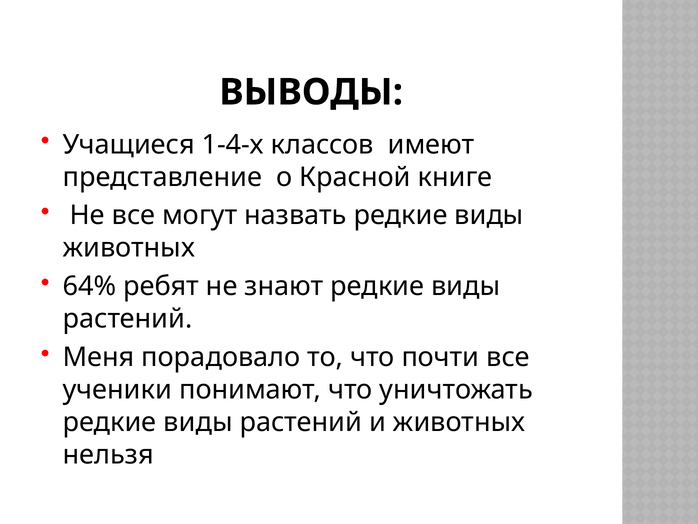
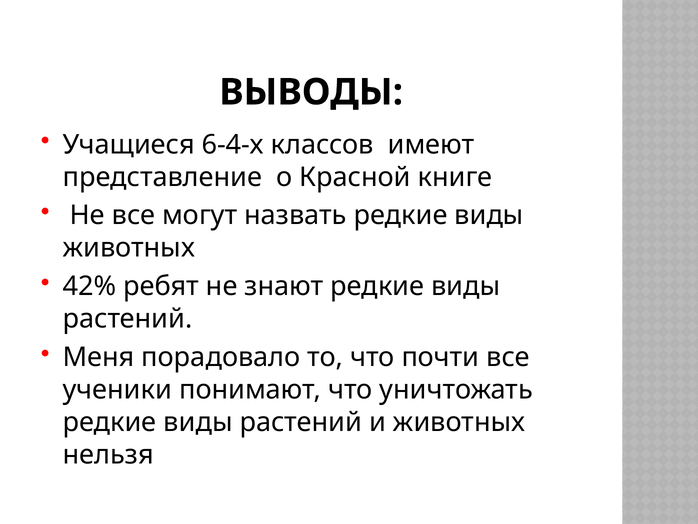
1-4-х: 1-4-х -> 6-4-х
64%: 64% -> 42%
